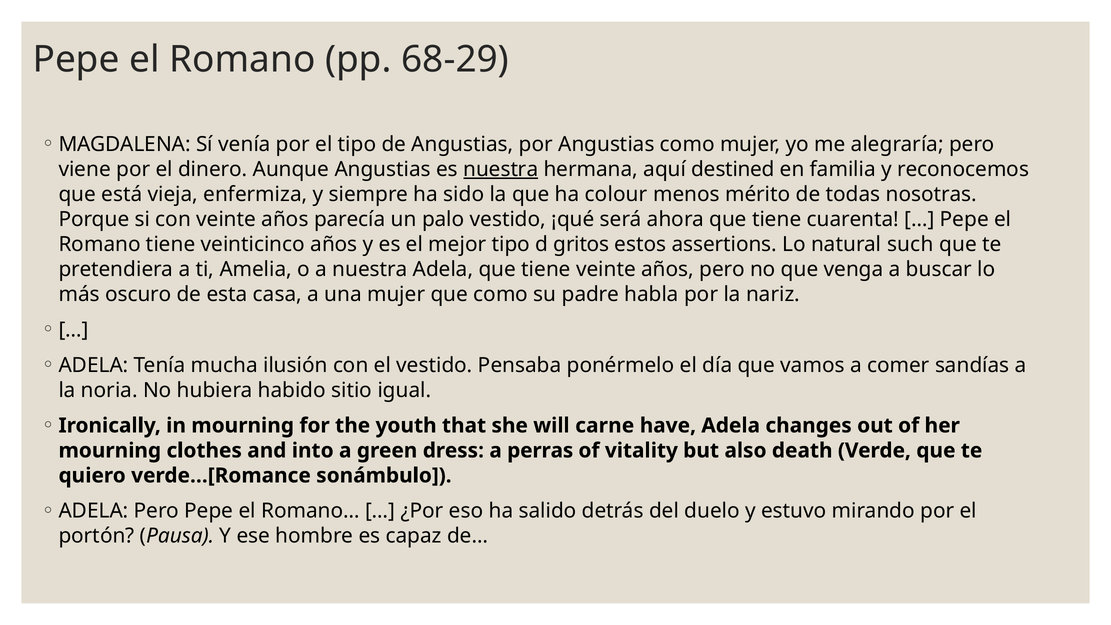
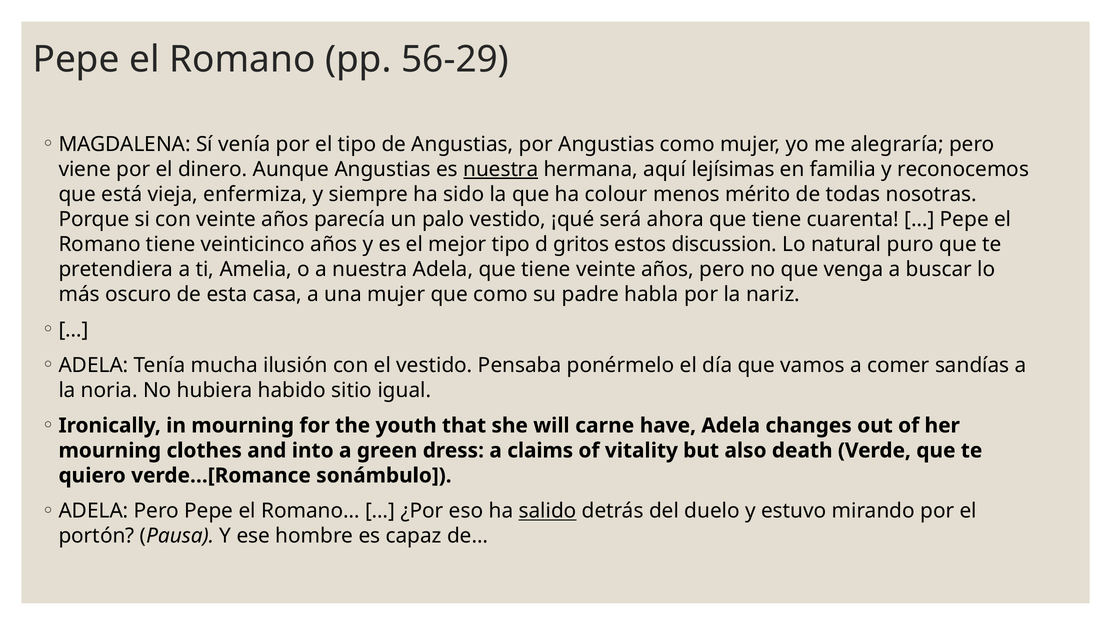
68-29: 68-29 -> 56-29
destined: destined -> lejísimas
assertions: assertions -> discussion
such: such -> puro
perras: perras -> claims
salido underline: none -> present
